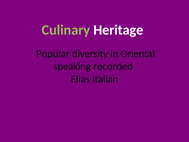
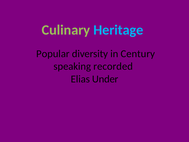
Heritage colour: white -> light blue
Oriental: Oriental -> Century
Italian: Italian -> Under
